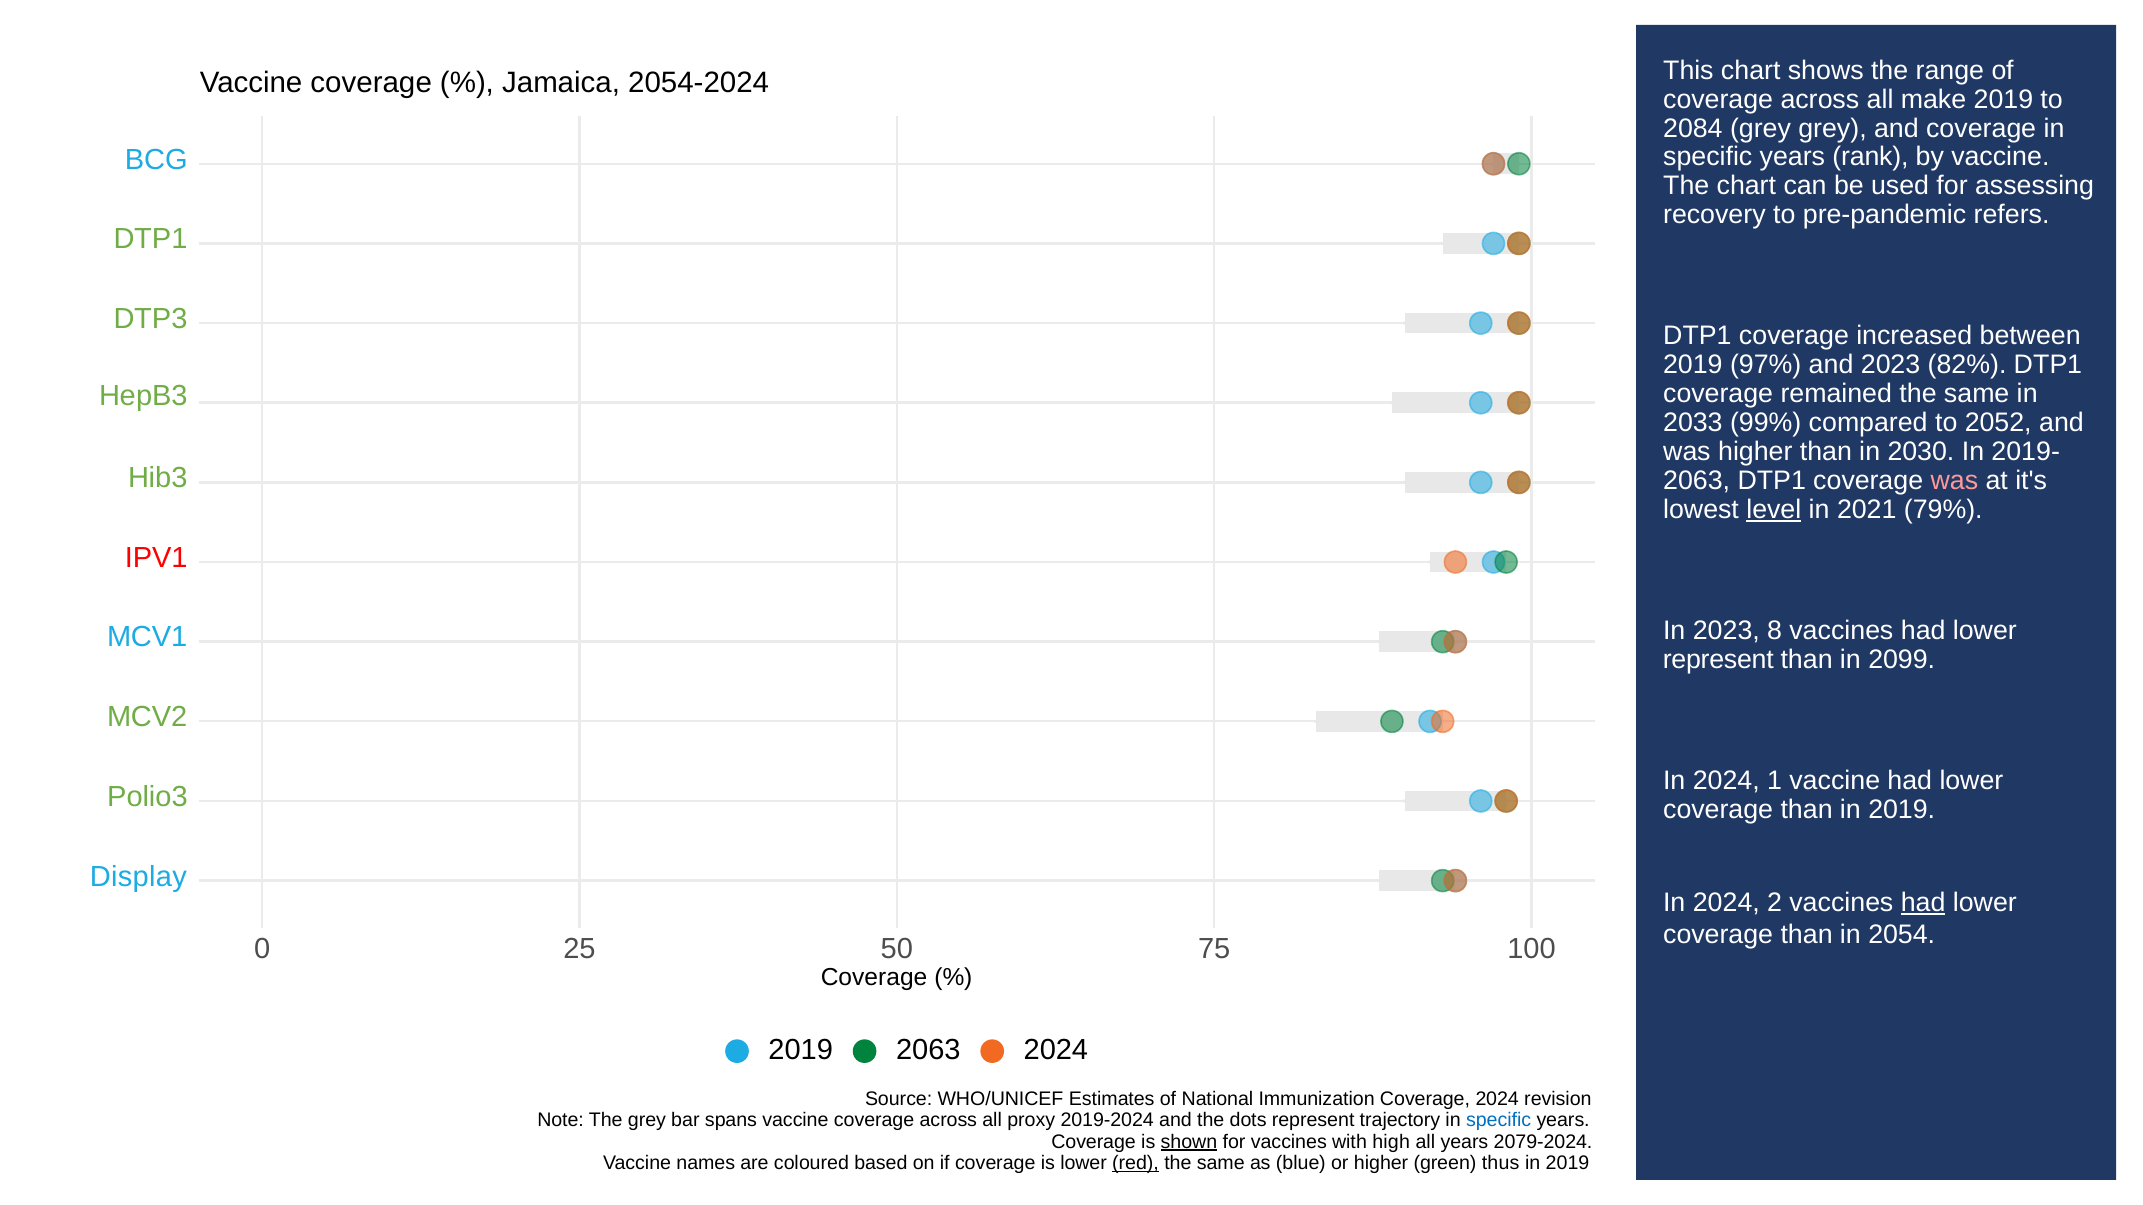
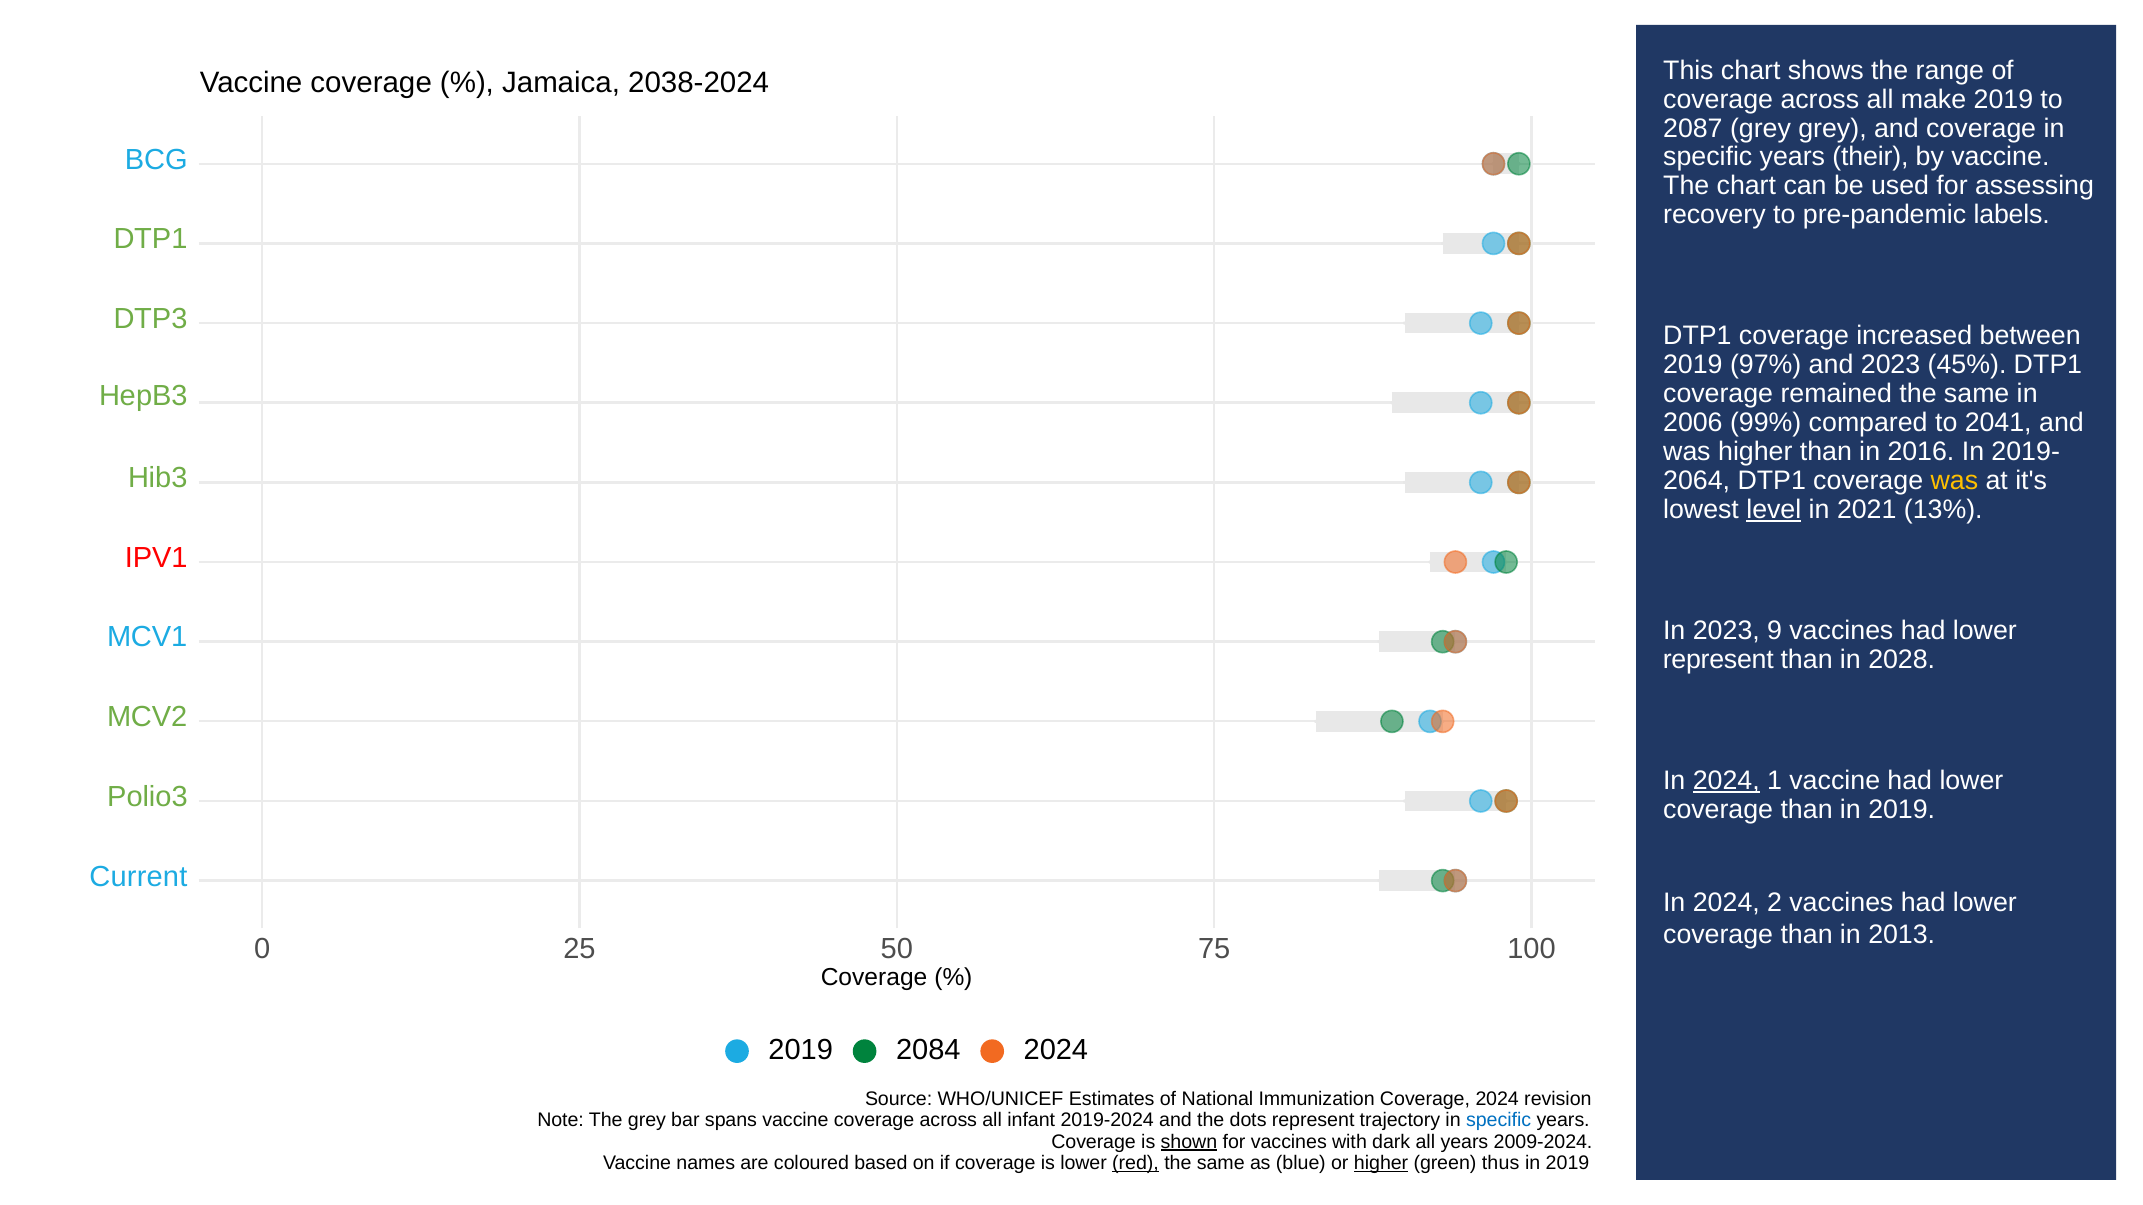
2054-2024: 2054-2024 -> 2038-2024
2084: 2084 -> 2087
rank: rank -> their
refers: refers -> labels
82%: 82% -> 45%
2033: 2033 -> 2006
2052: 2052 -> 2041
2030: 2030 -> 2016
2063 at (1697, 481): 2063 -> 2064
was at (1954, 481) colour: pink -> yellow
79%: 79% -> 13%
8: 8 -> 9
2099: 2099 -> 2028
2024 at (1726, 781) underline: none -> present
Display: Display -> Current
had at (1923, 903) underline: present -> none
2054: 2054 -> 2013
2019 2063: 2063 -> 2084
proxy: proxy -> infant
high: high -> dark
2079-2024: 2079-2024 -> 2009-2024
higher at (1381, 1163) underline: none -> present
